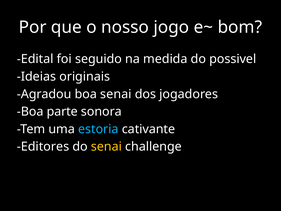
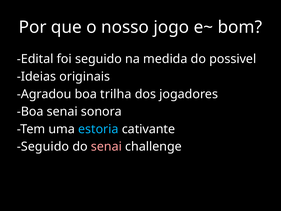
boa senai: senai -> trilha
Boa parte: parte -> senai
Editores at (43, 146): Editores -> Seguido
senai at (106, 146) colour: yellow -> pink
